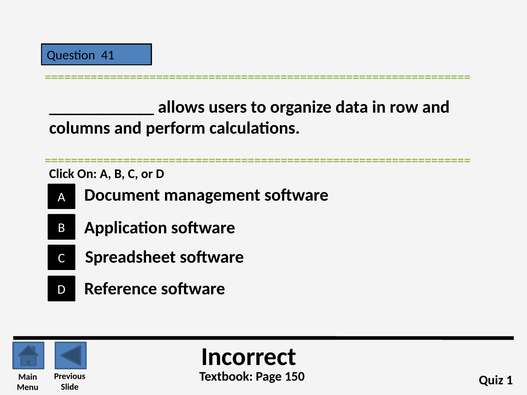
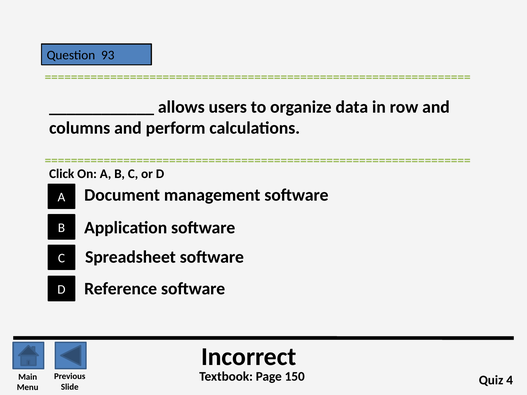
41: 41 -> 93
1: 1 -> 4
